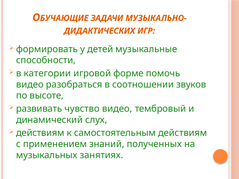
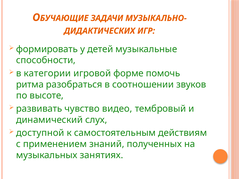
видео at (30, 85): видео -> ритма
действиям at (40, 133): действиям -> доступной
